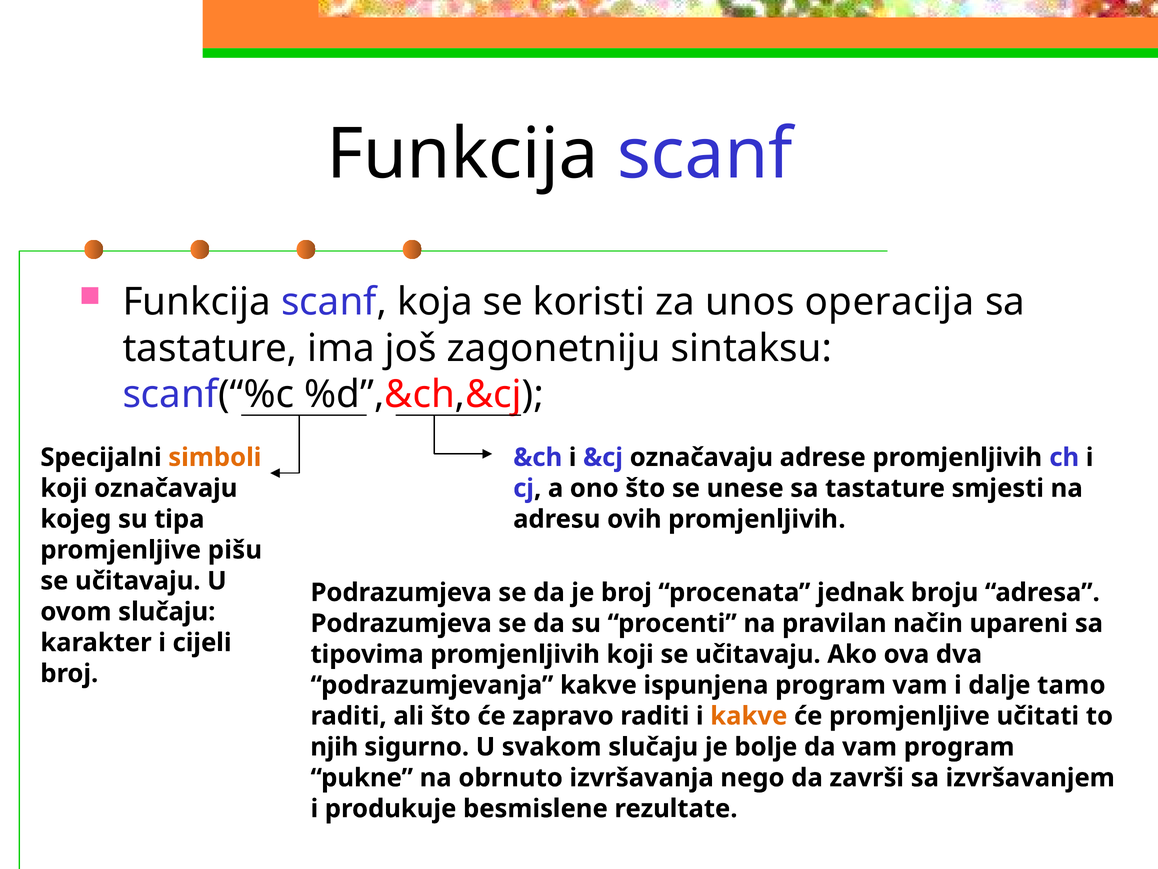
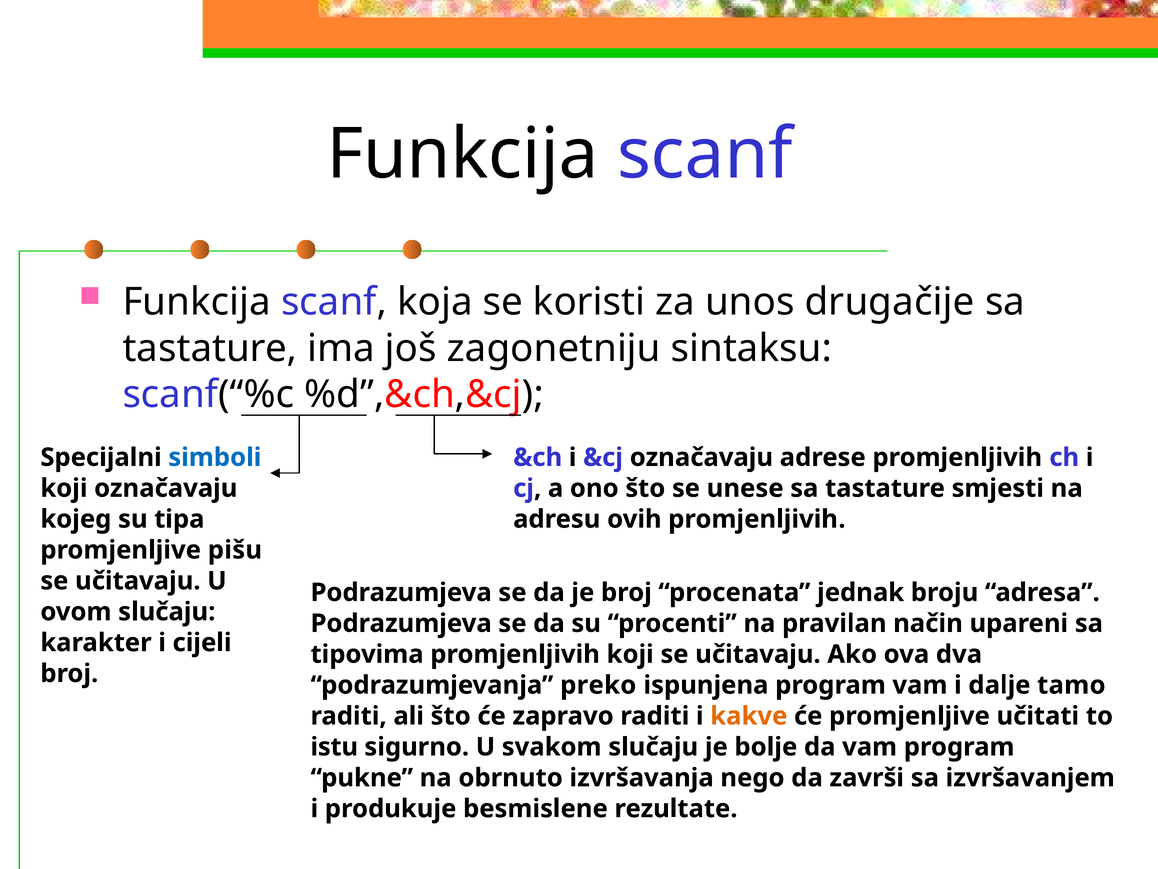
operacija: operacija -> drugačije
simboli colour: orange -> blue
podrazumjevanja kakve: kakve -> preko
njih: njih -> istu
